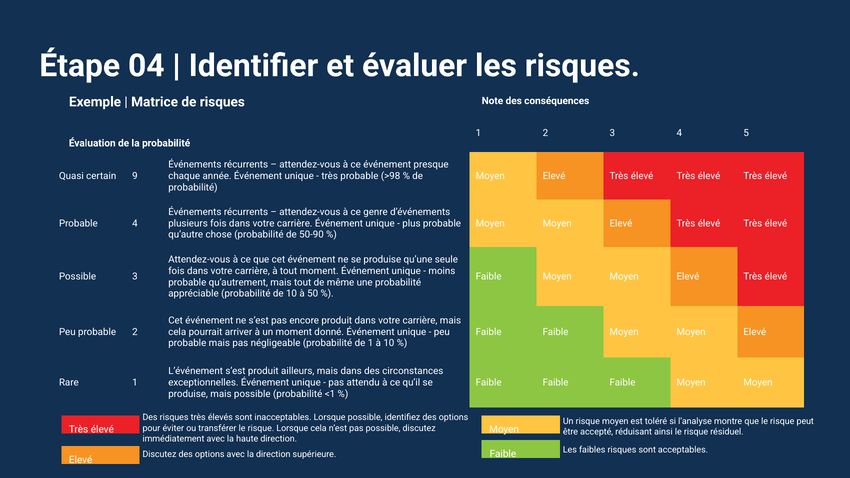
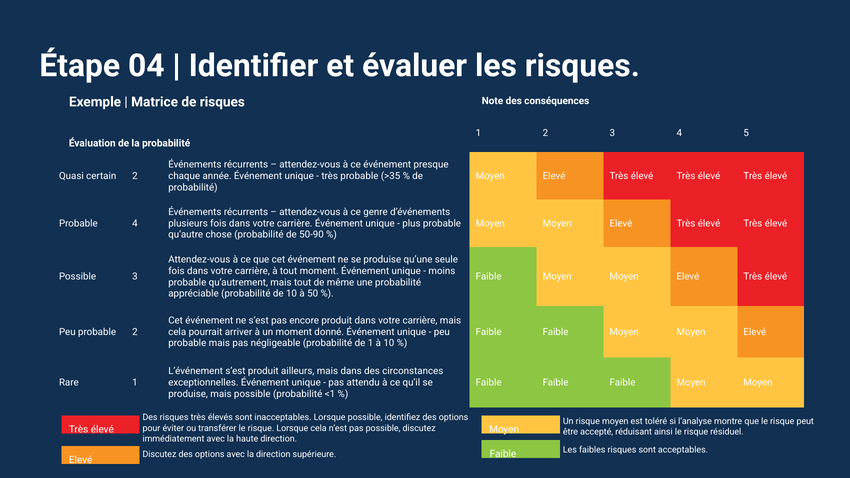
certain 9: 9 -> 2
>98: >98 -> >35
